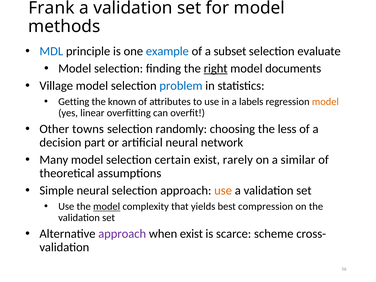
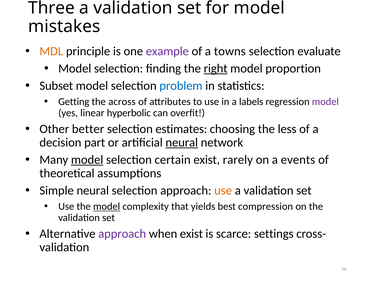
Frank: Frank -> Three
methods: methods -> mistakes
MDL colour: blue -> orange
example colour: blue -> purple
subset: subset -> towns
documents: documents -> proportion
Village: Village -> Subset
known: known -> across
model at (325, 102) colour: orange -> purple
overfitting: overfitting -> hyperbolic
towns: towns -> better
randomly: randomly -> estimates
neural at (182, 143) underline: none -> present
model at (87, 160) underline: none -> present
similar: similar -> events
scheme: scheme -> settings
